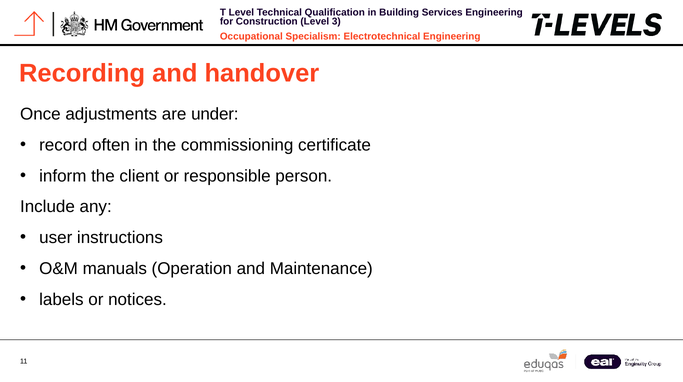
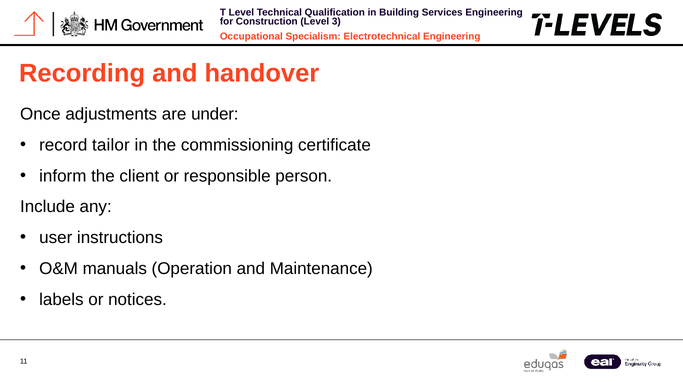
often: often -> tailor
